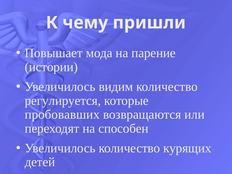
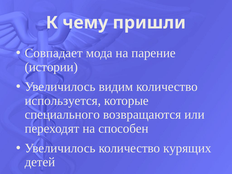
Повышает: Повышает -> Совпадает
регулируется: регулируется -> используется
пробовавших: пробовавших -> специального
